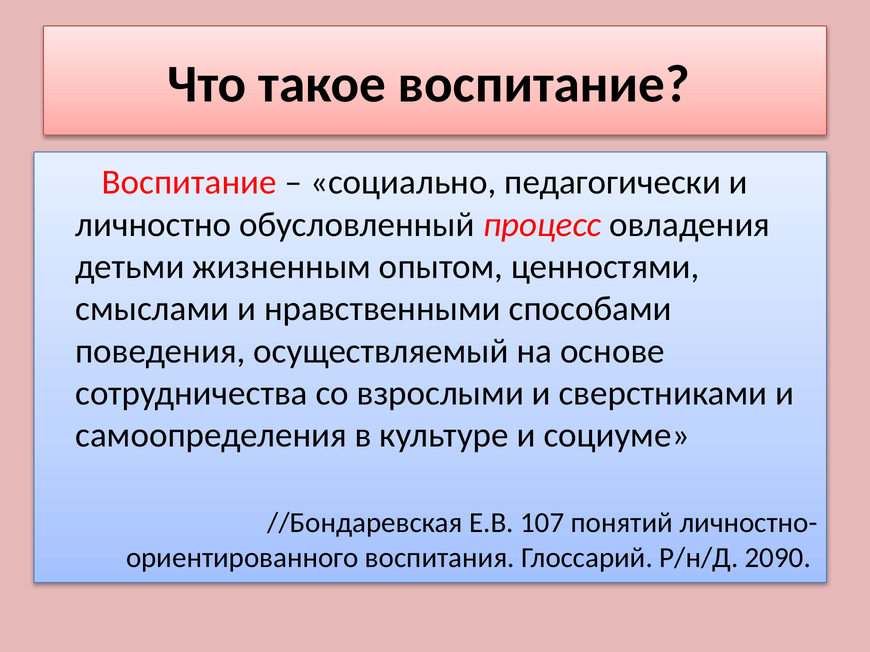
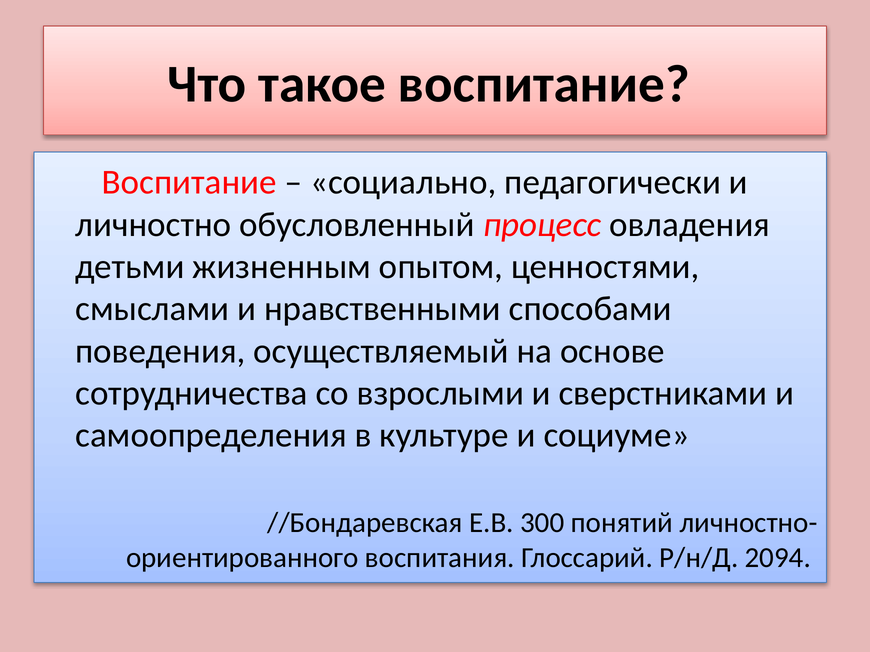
107: 107 -> 300
2090: 2090 -> 2094
